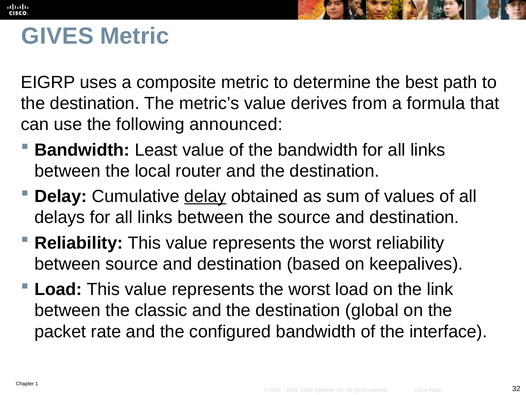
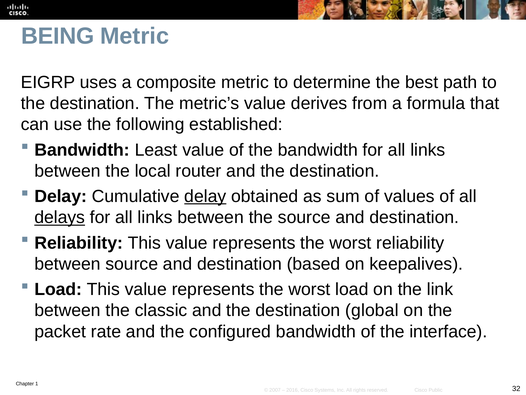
GIVES: GIVES -> BEING
announced: announced -> established
delays underline: none -> present
